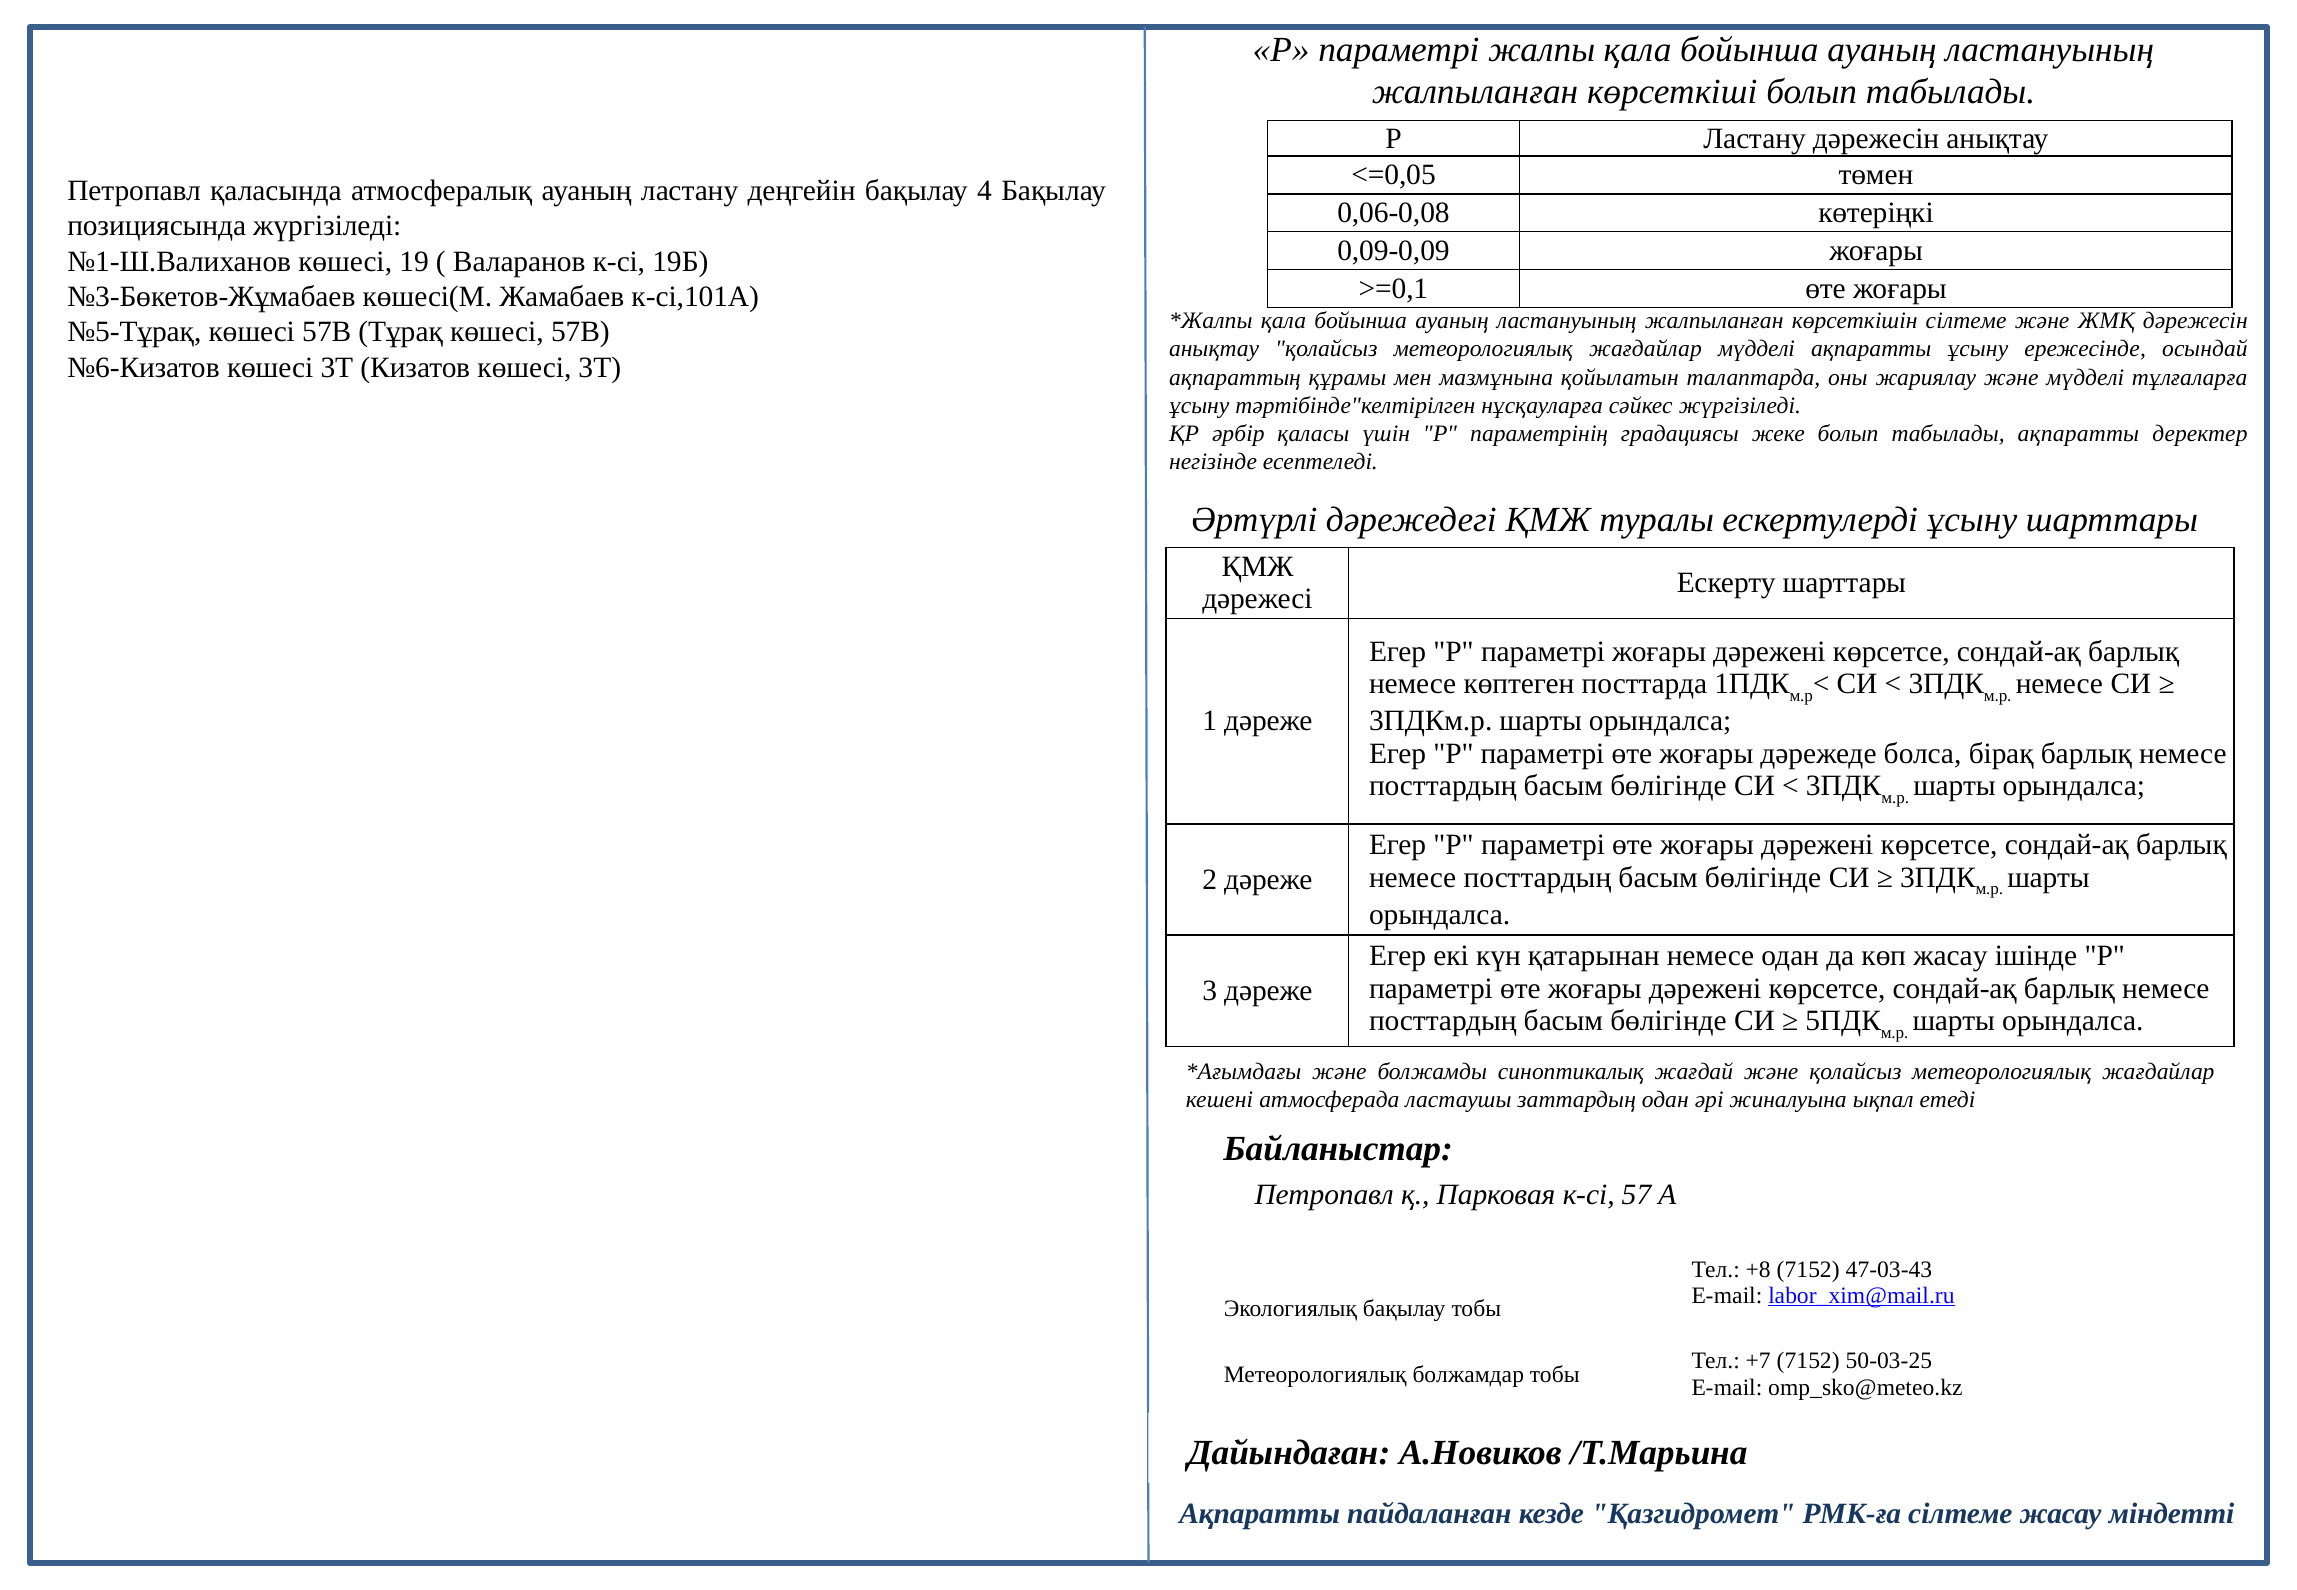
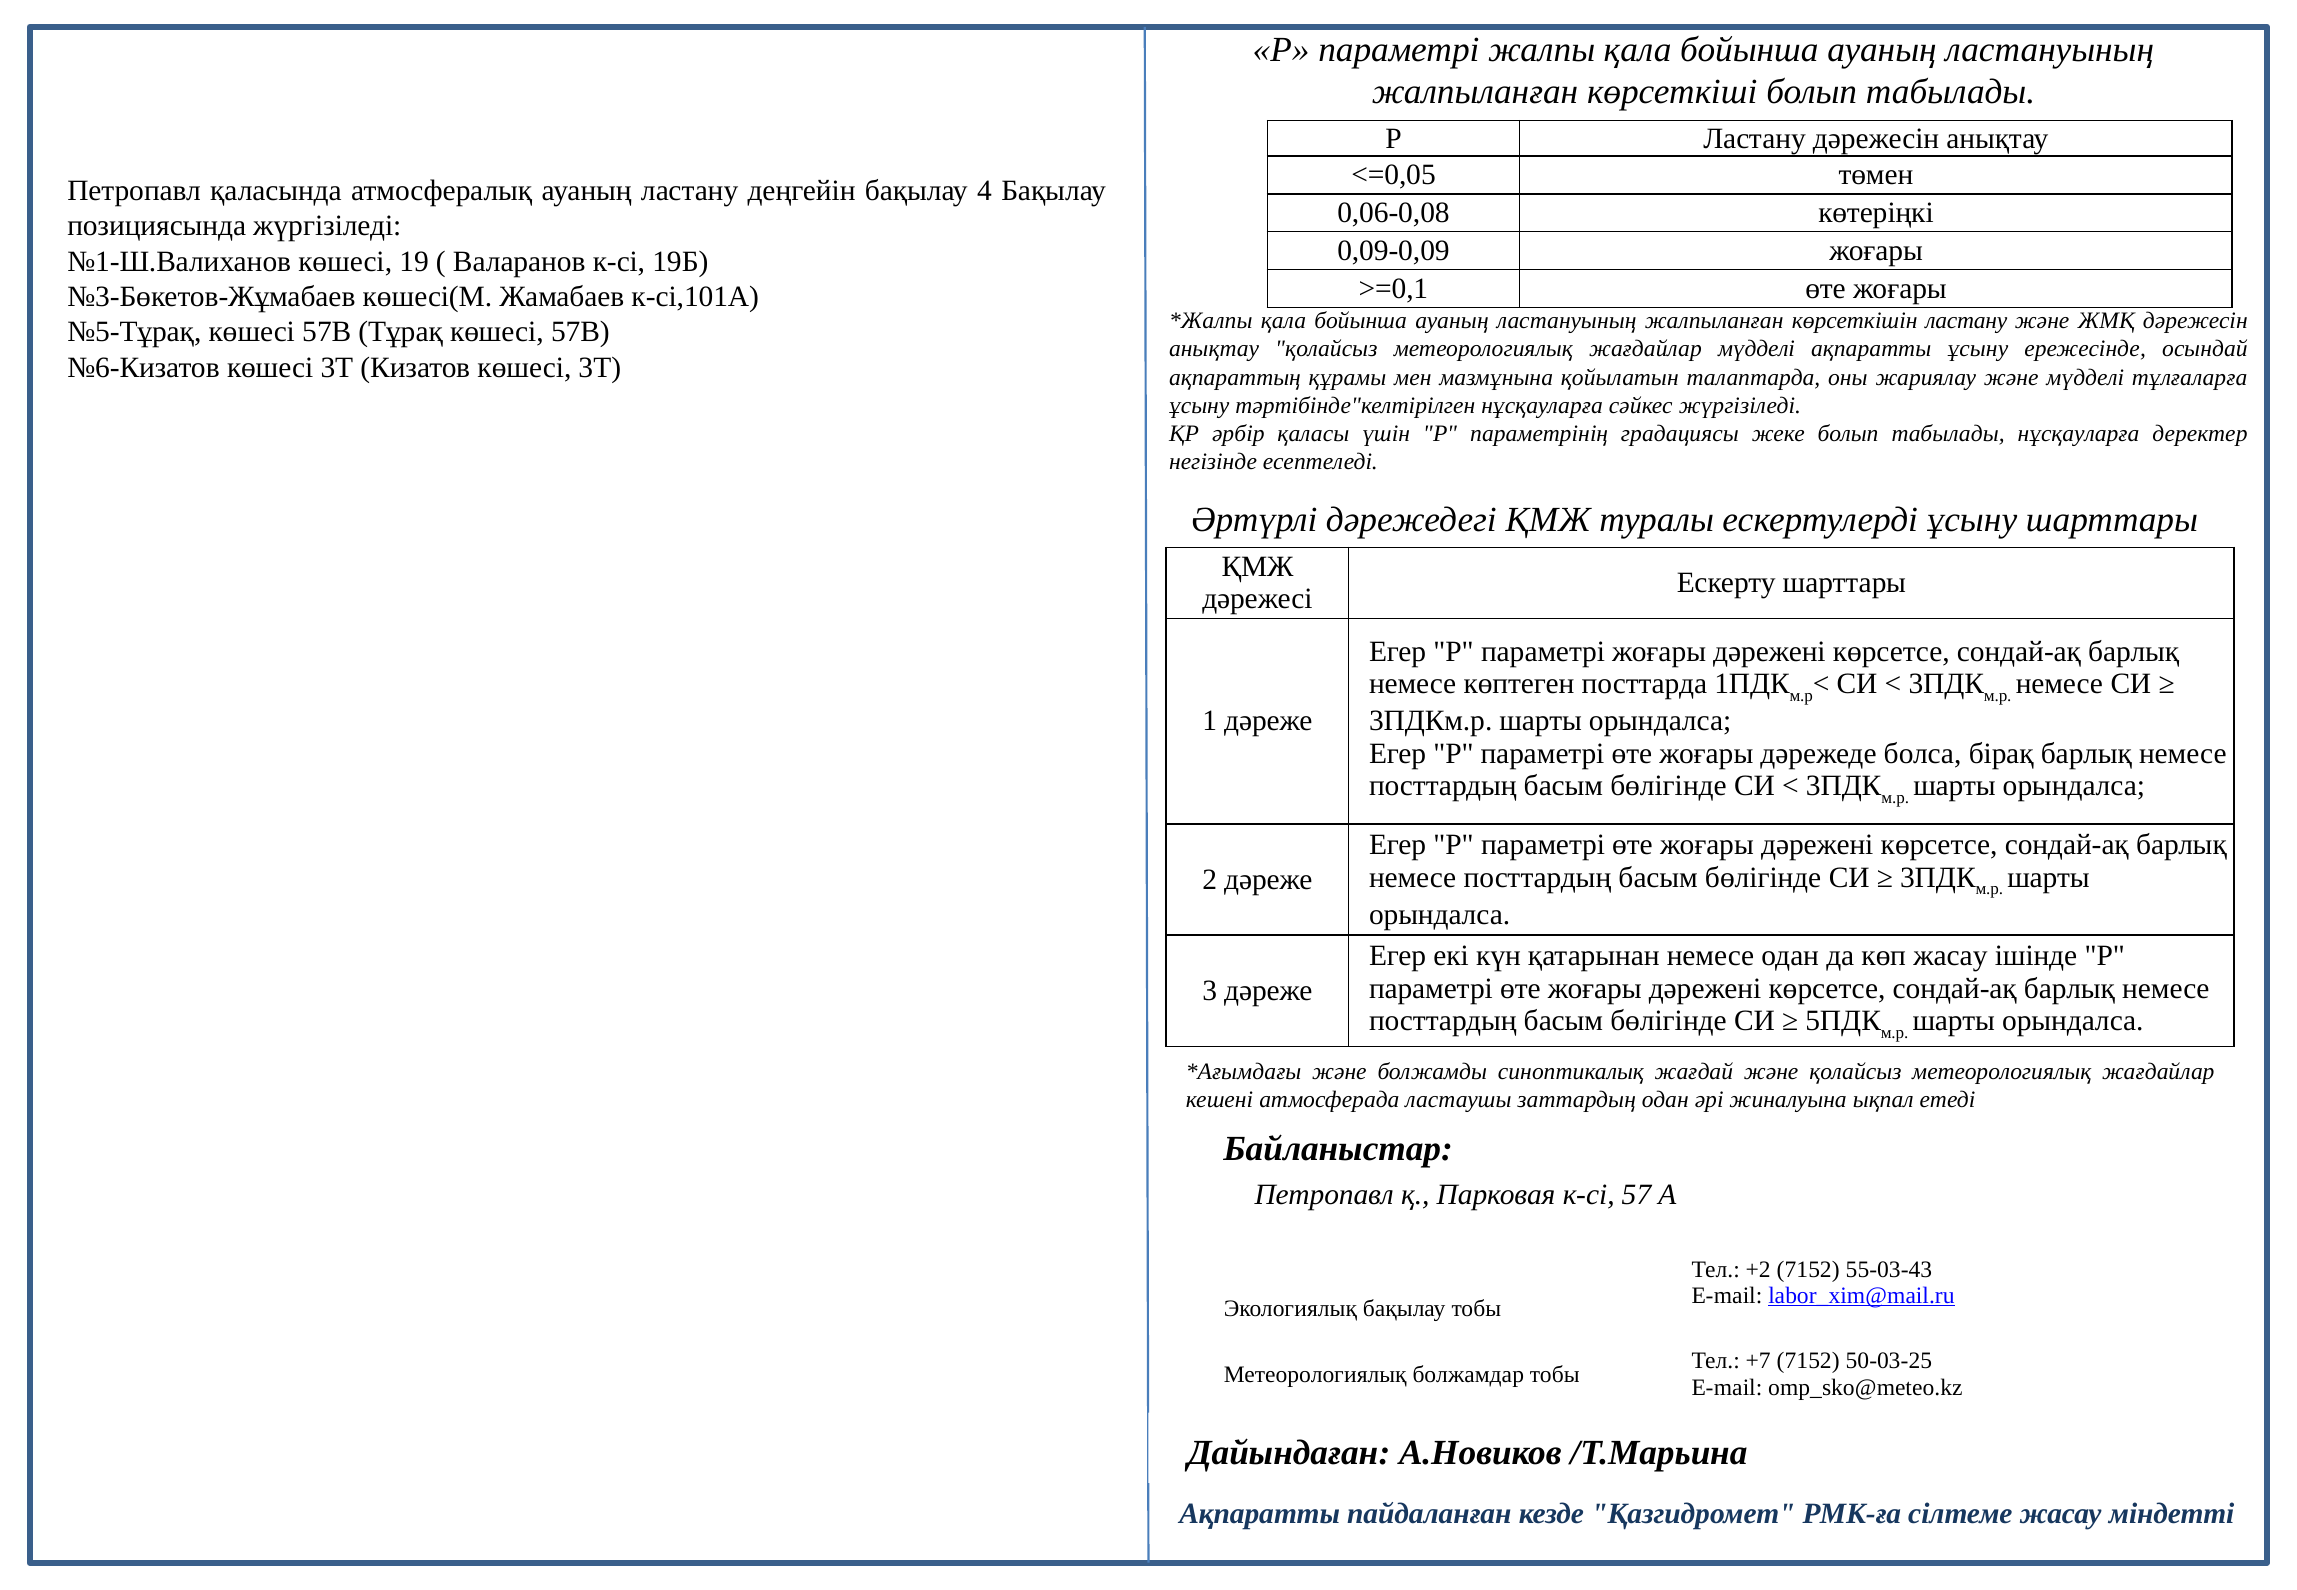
көрсеткішін сілтеме: сілтеме -> ластану
табылады ақпаратты: ақпаратты -> нұсқауларға
+8: +8 -> +2
47-03-43: 47-03-43 -> 55-03-43
